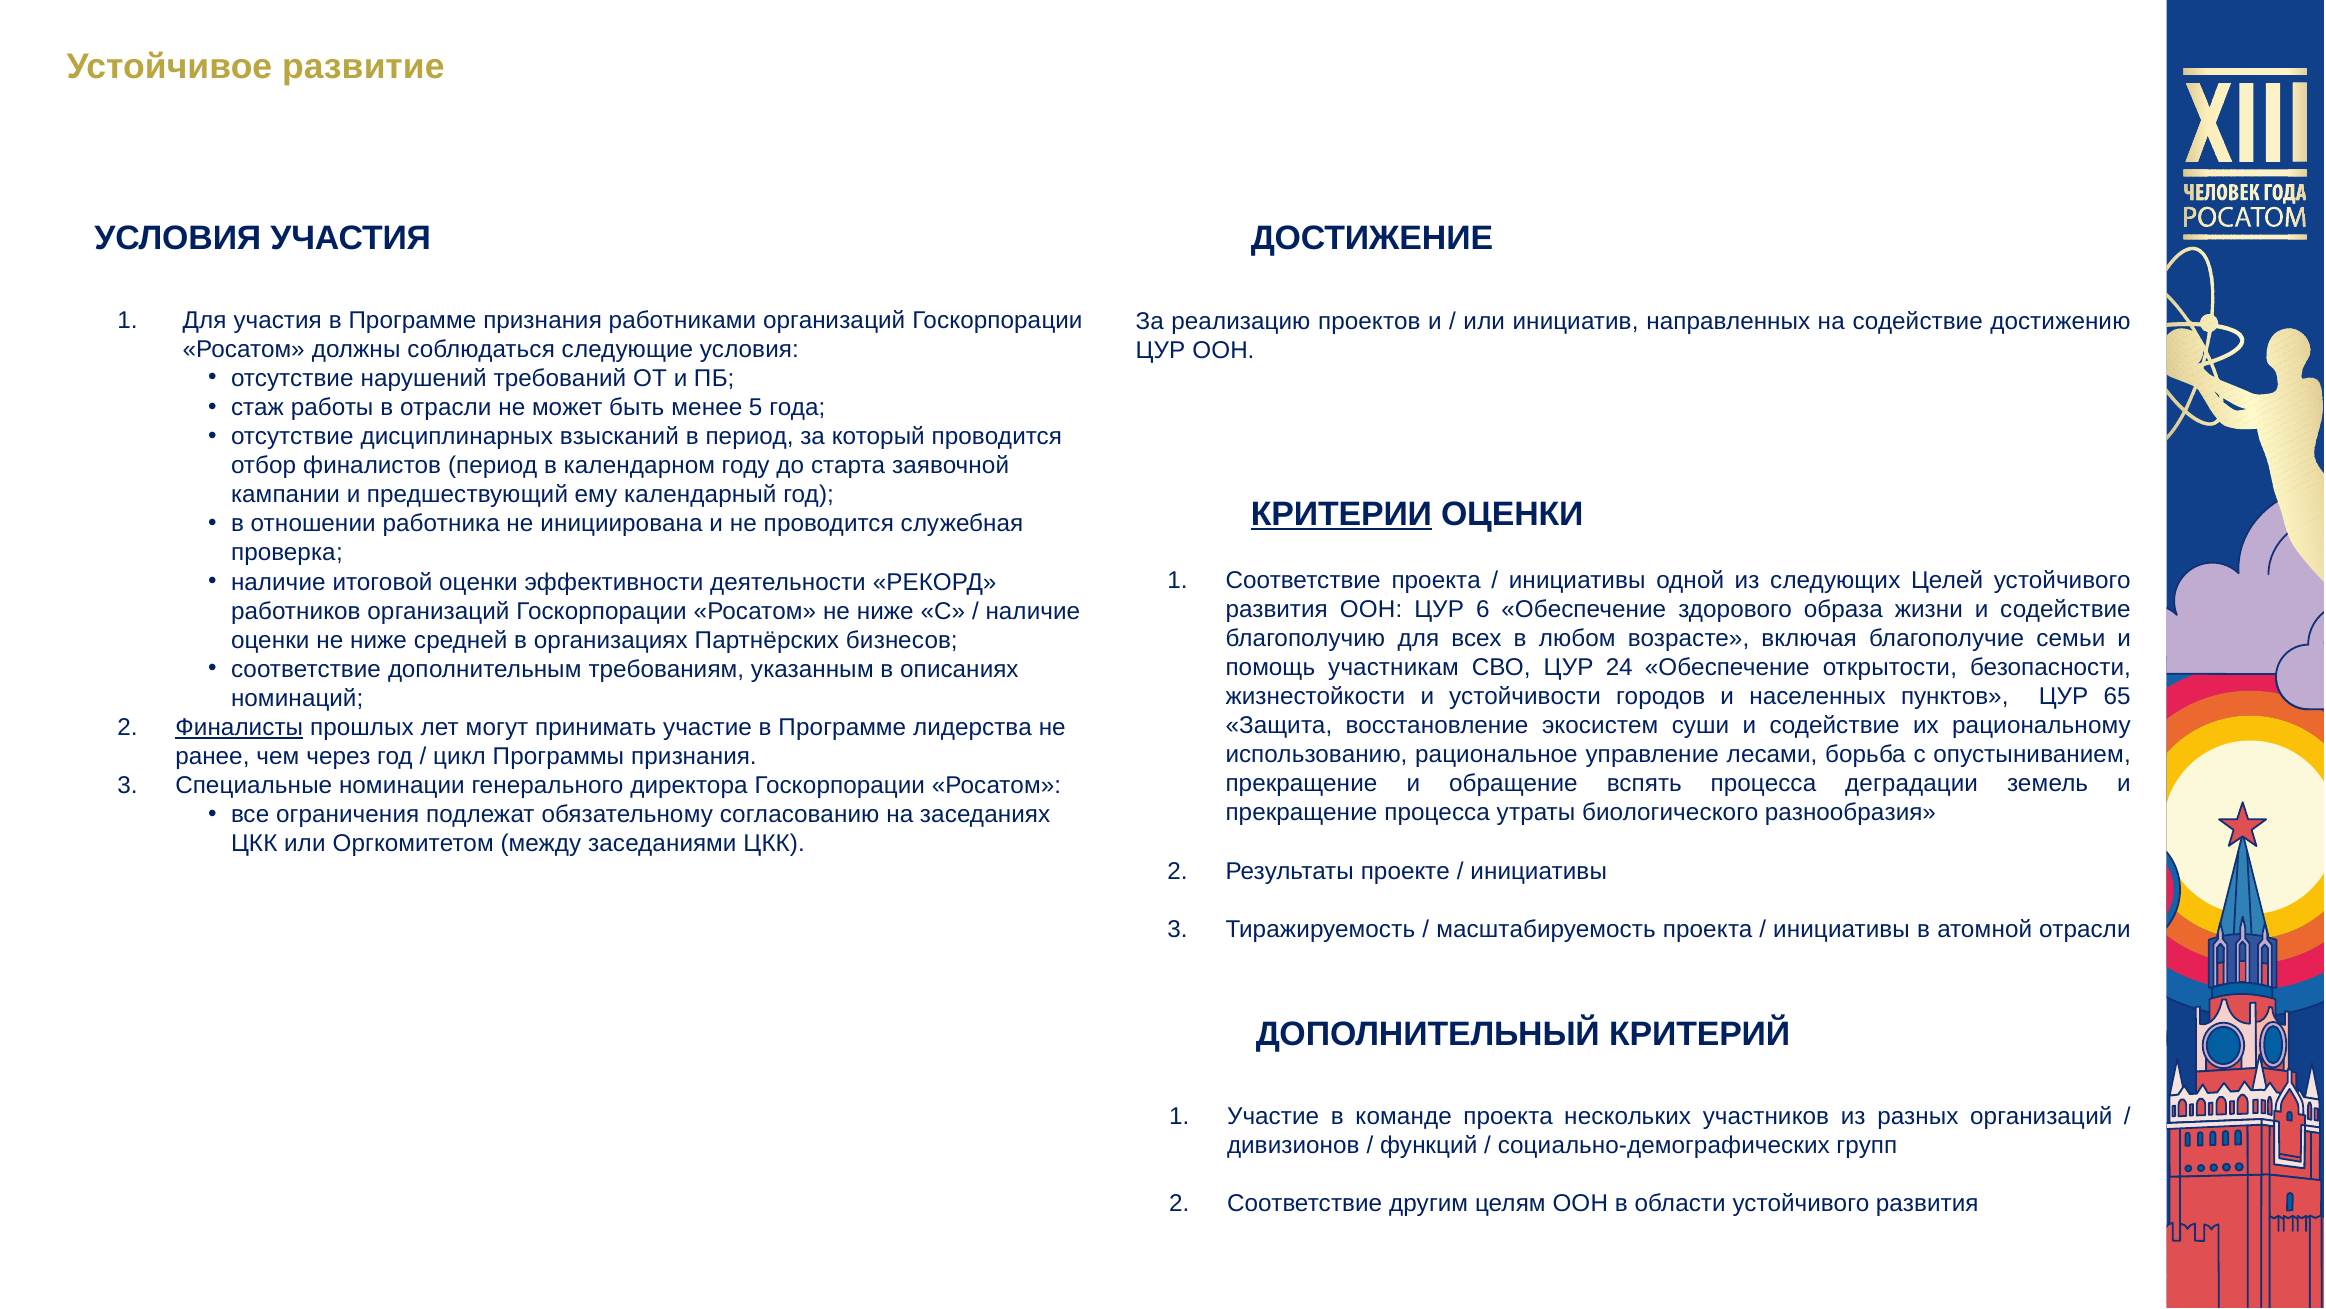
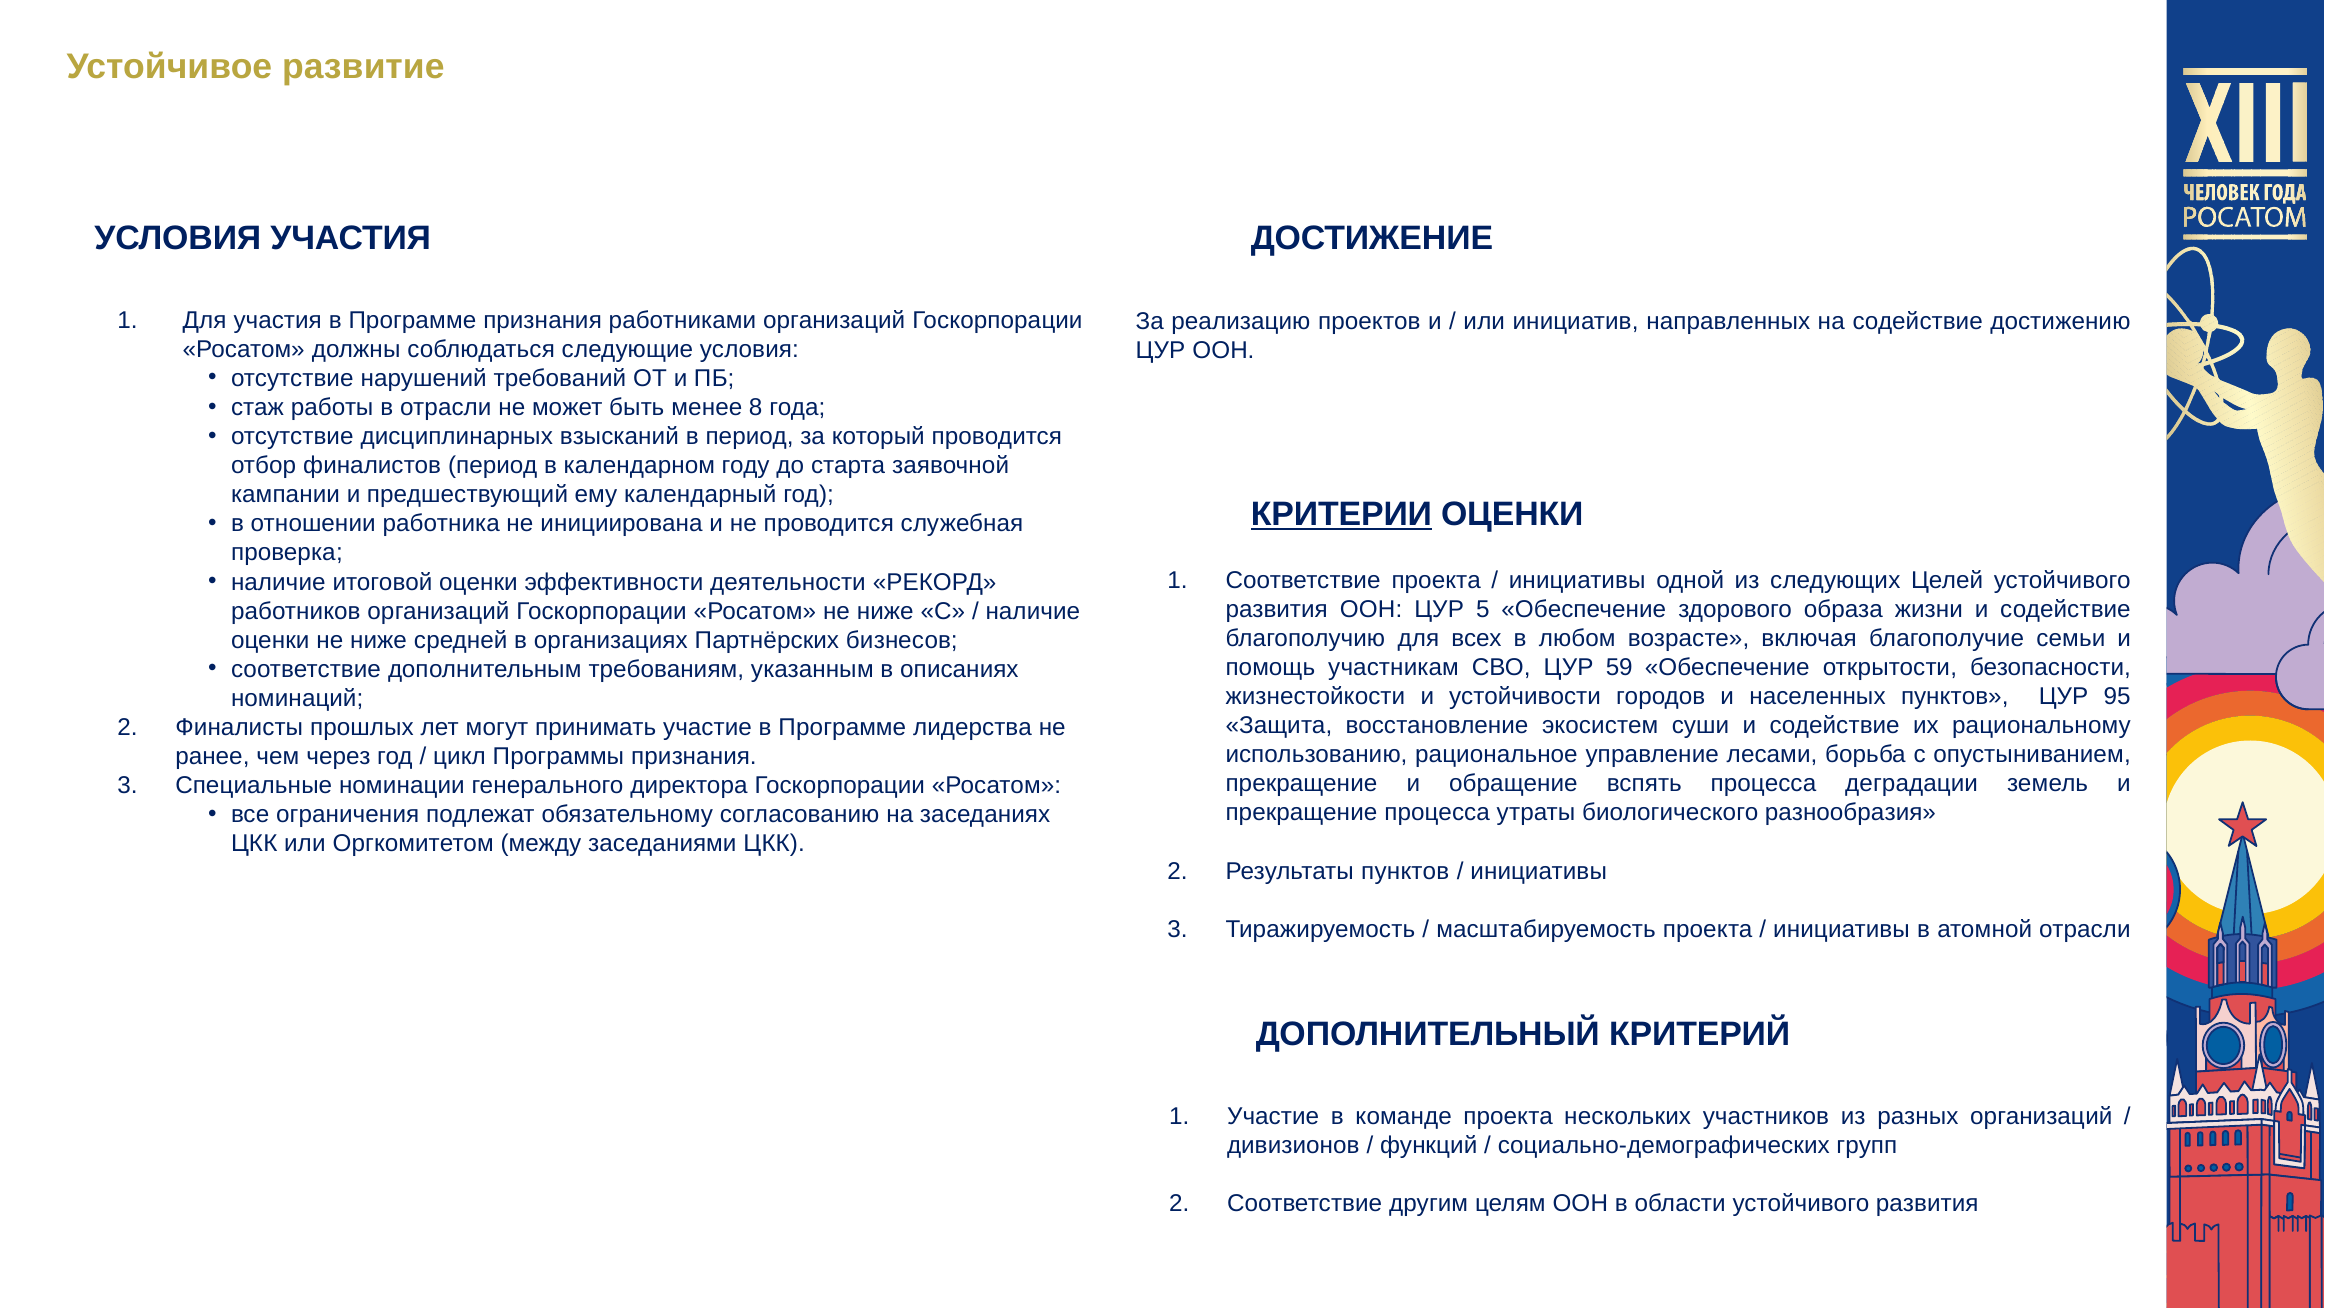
5: 5 -> 8
6: 6 -> 5
24: 24 -> 59
65: 65 -> 95
Финалисты underline: present -> none
Результаты проекте: проекте -> пунктов
